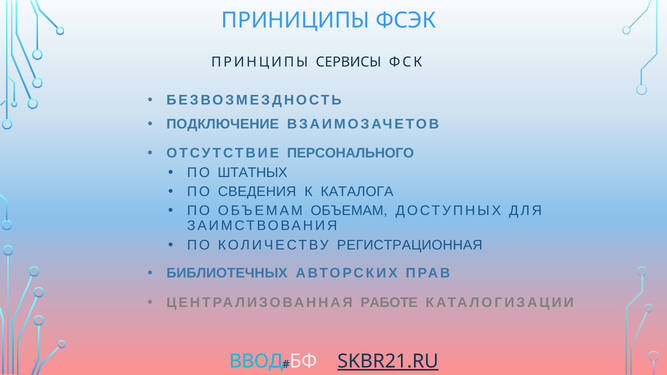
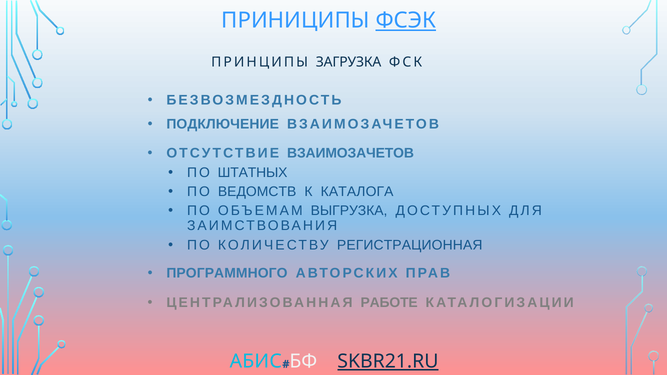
ФСЭК underline: none -> present
СЕРВИСЫ: СЕРВИСЫ -> ЗАГРУЗКА
ОТСУТСТВИЕ ПЕРСОНАЛЬНОГО: ПЕРСОНАЛЬНОГО -> ВЗАИМОЗАЧЕТОВ
СВЕДЕНИЯ: СВЕДЕНИЯ -> ВЕДОМСТВ
ОБЪЕМАМ ОБЪЕМАМ: ОБЪЕМАМ -> ВЫГРУЗКА
БИБЛИОТЕЧНЫХ: БИБЛИОТЕЧНЫХ -> ПРОГРАММНОГО
ВВОД: ВВОД -> АБИС
